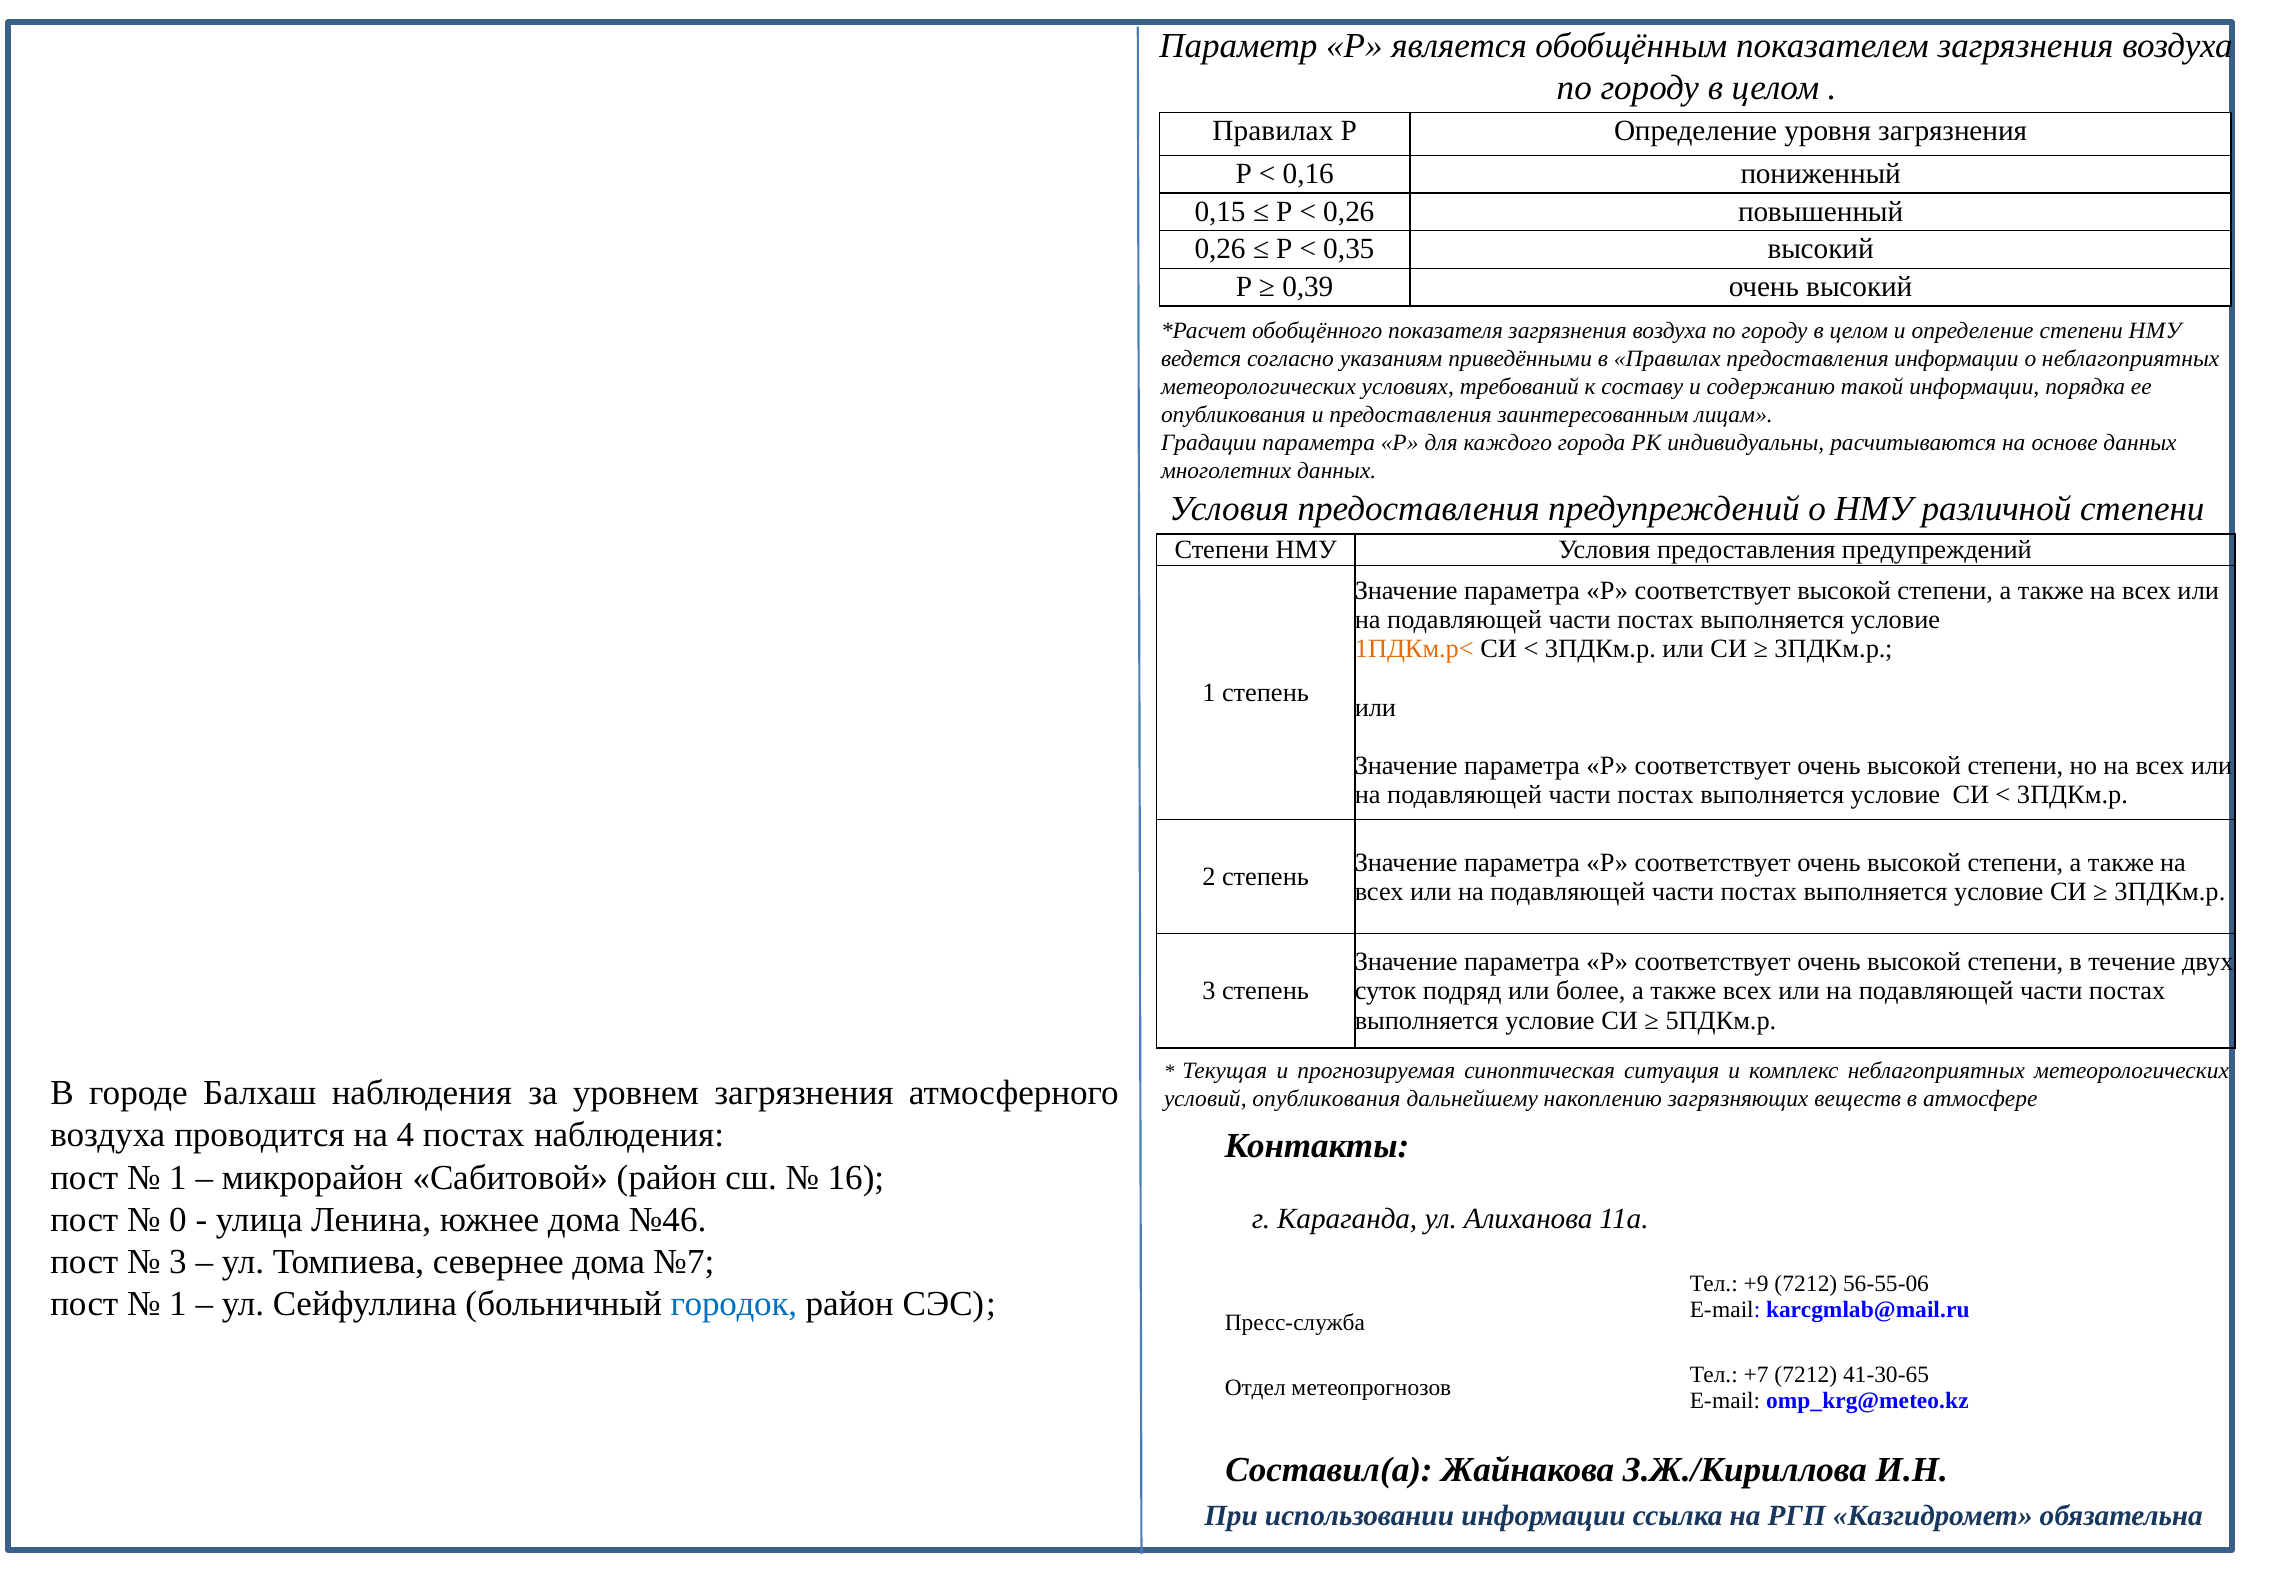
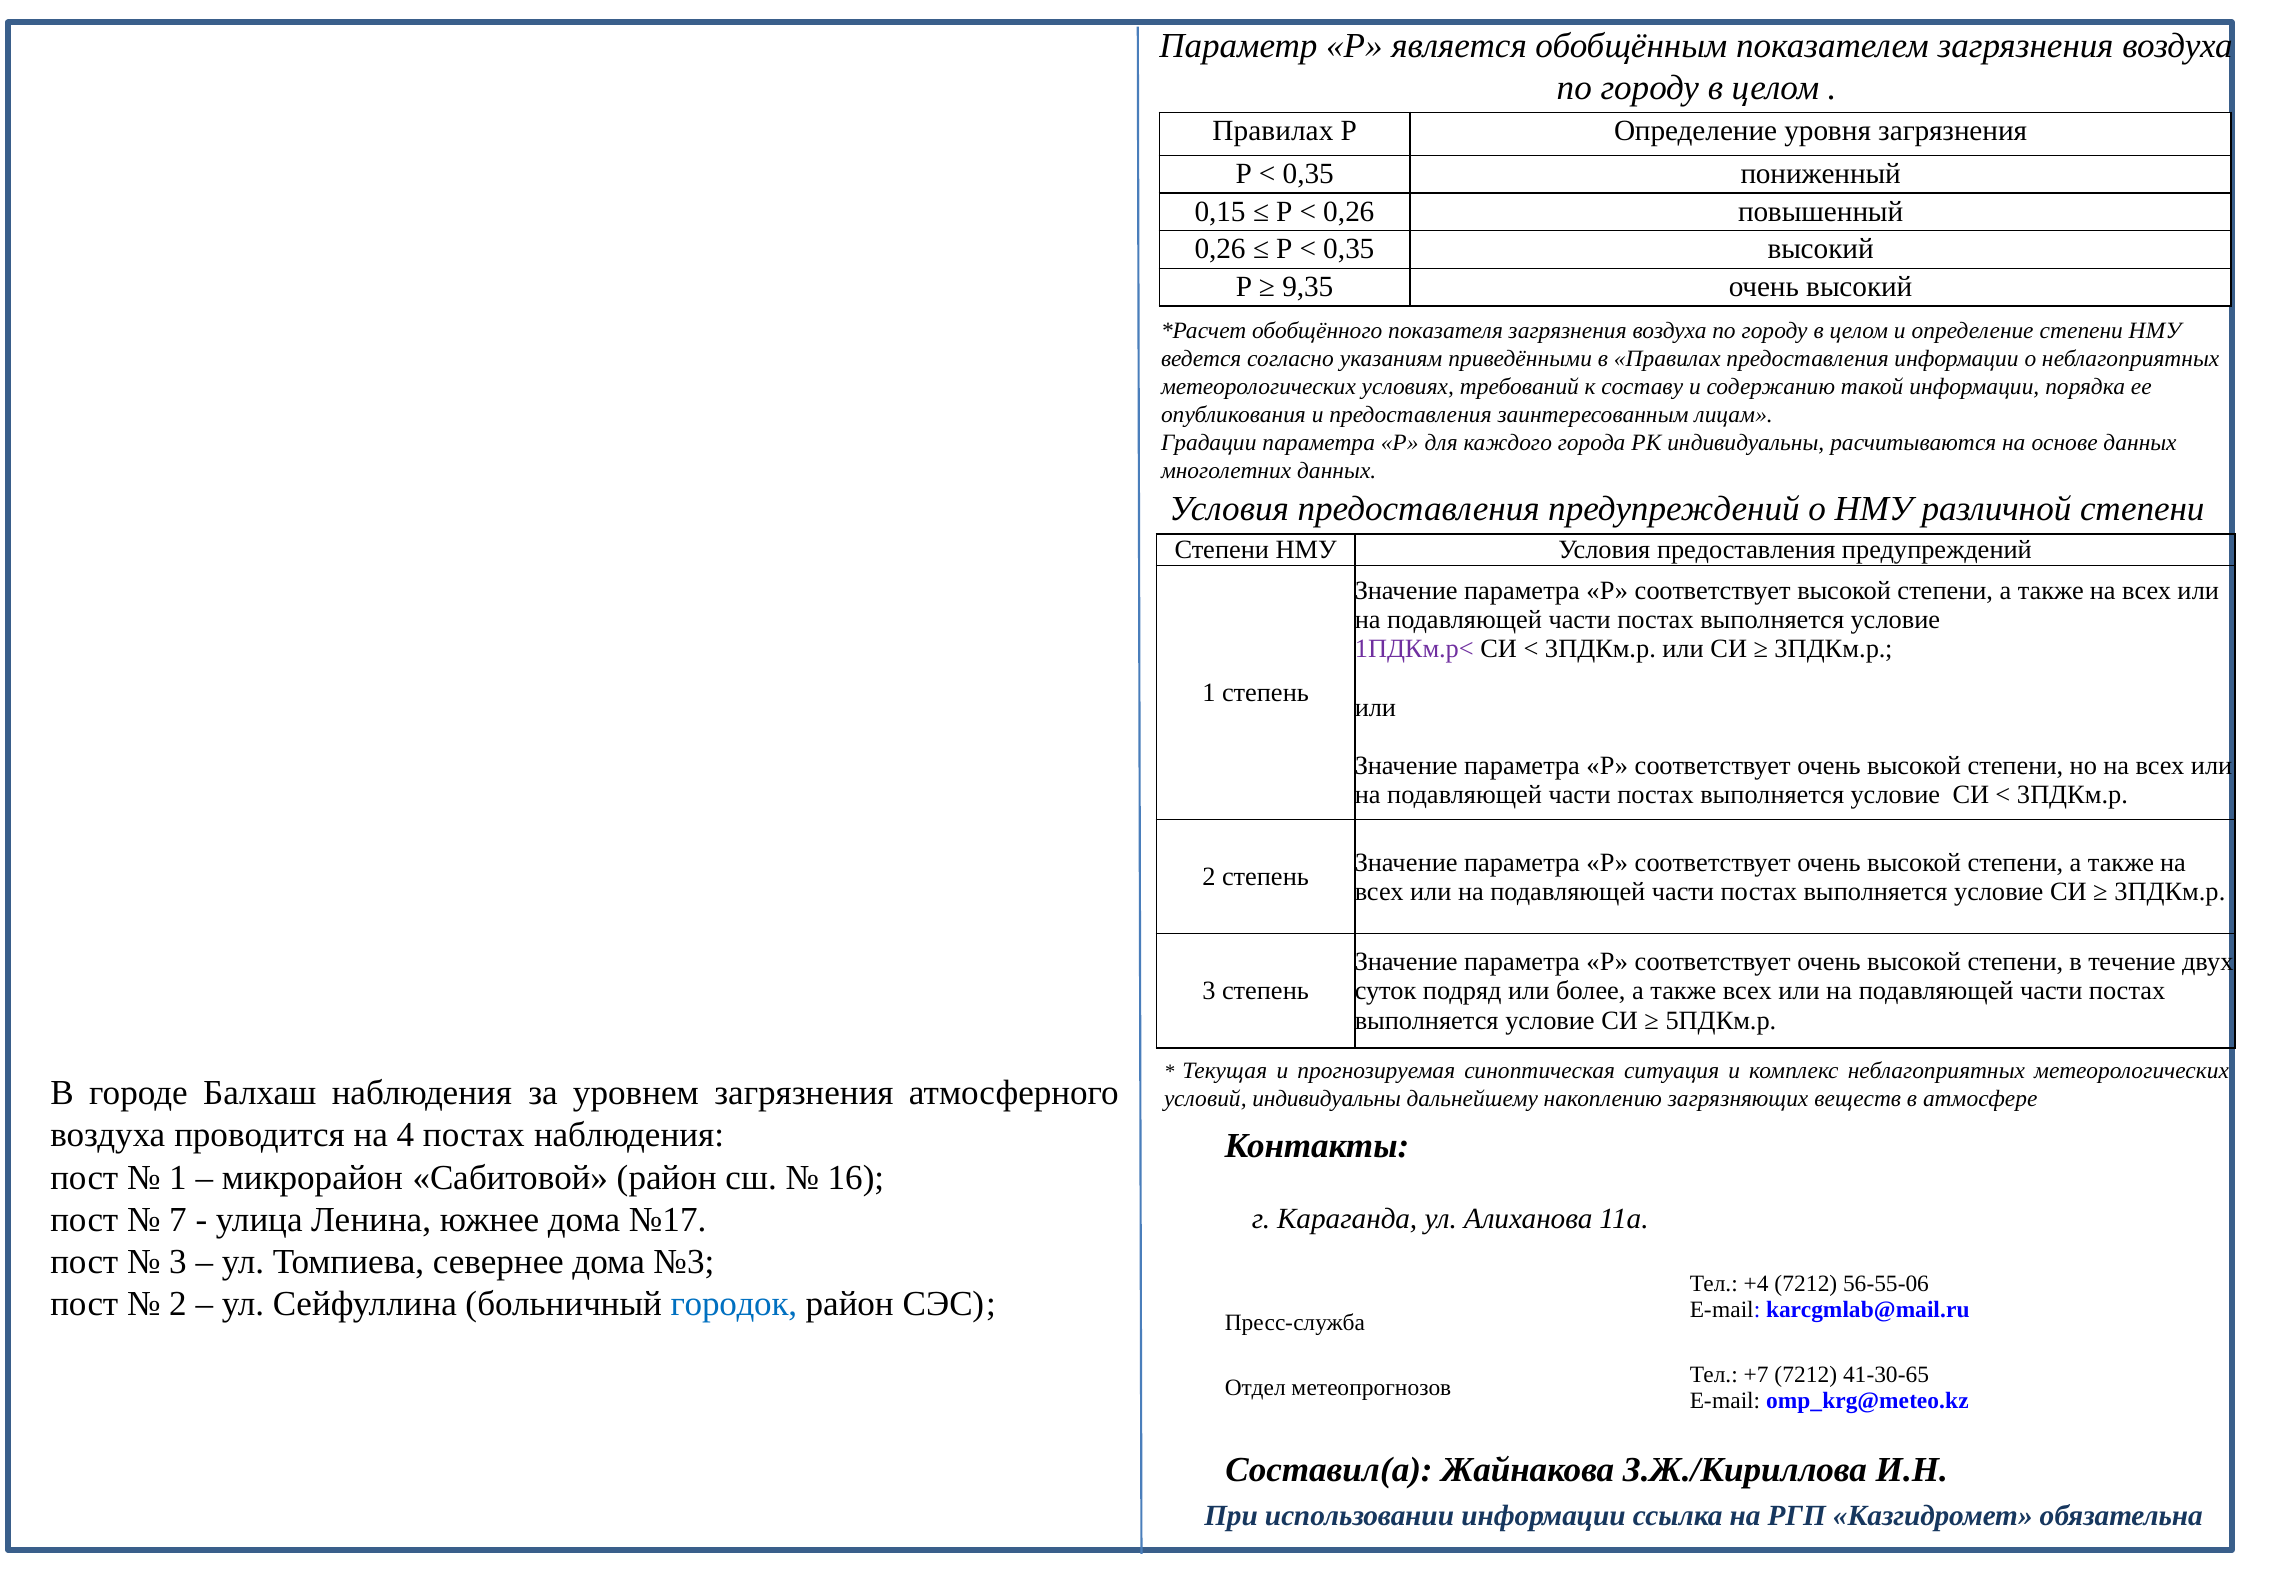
0,16 at (1308, 174): 0,16 -> 0,35
0,39: 0,39 -> 9,35
1ПДКм.р< colour: orange -> purple
условий опубликования: опубликования -> индивидуальны
0: 0 -> 7
№46: №46 -> №17
№7: №7 -> №3
+9: +9 -> +4
1 at (178, 1304): 1 -> 2
